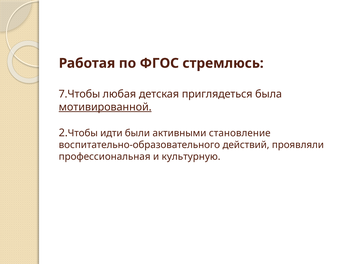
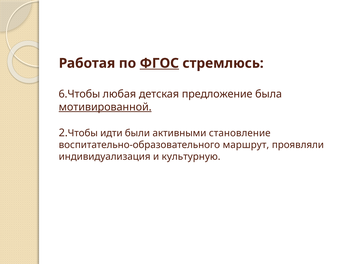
ФГОС underline: none -> present
7.Чтобы: 7.Чтобы -> 6.Чтобы
приглядеться: приглядеться -> предложение
действий: действий -> маршрут
профессиональная: профессиональная -> индивидуализация
